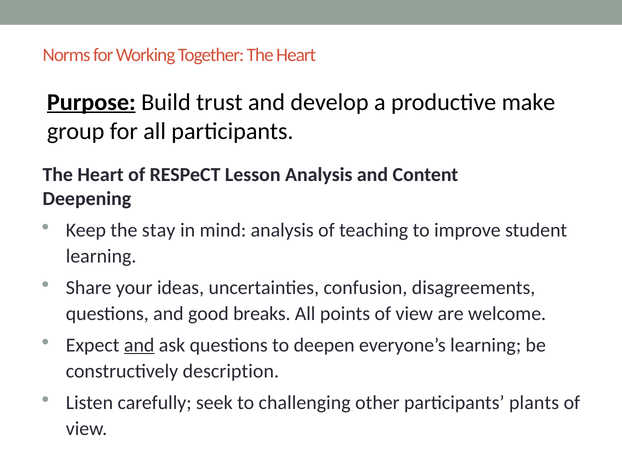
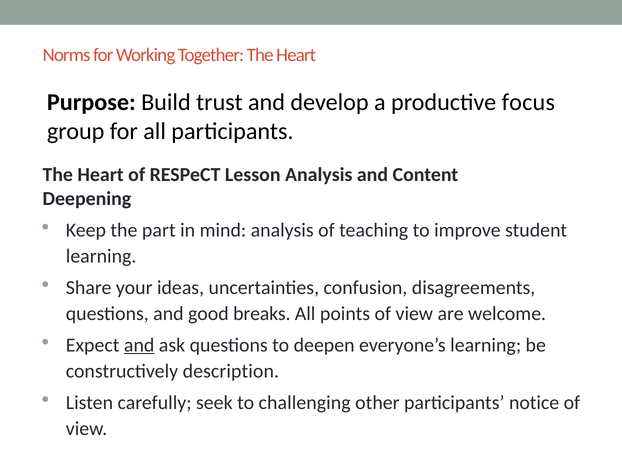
Purpose underline: present -> none
make: make -> focus
stay: stay -> part
plants: plants -> notice
